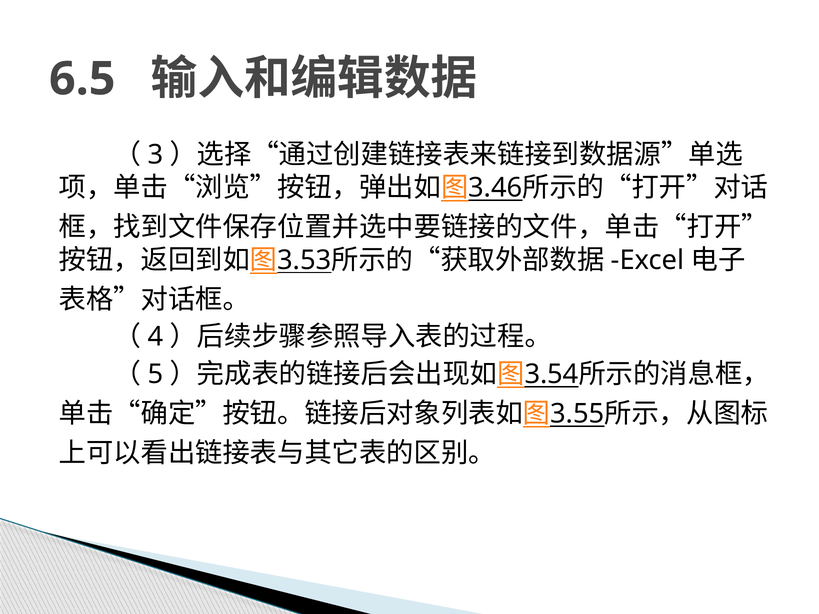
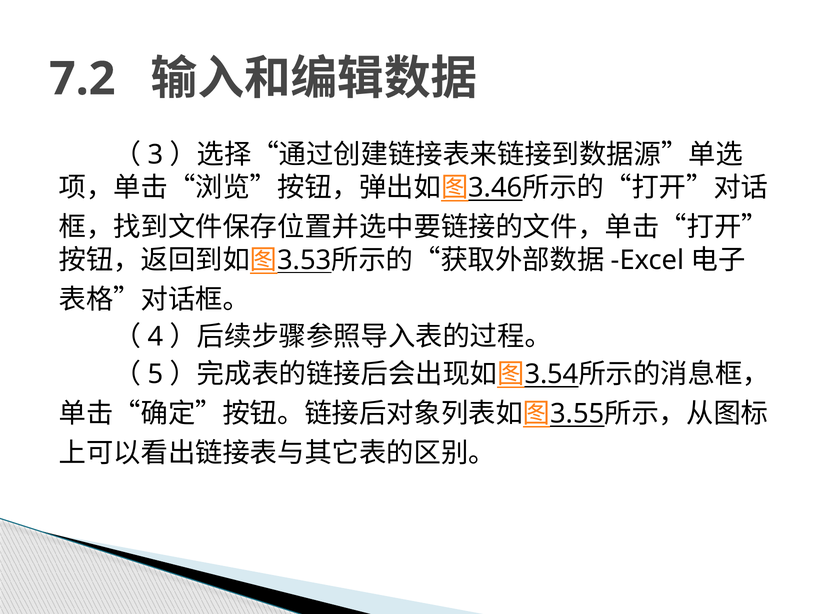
6.5: 6.5 -> 7.2
